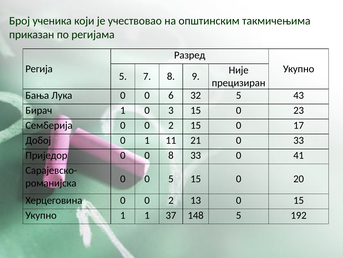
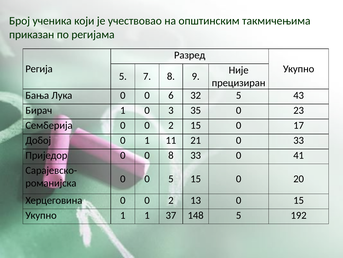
3 15: 15 -> 35
